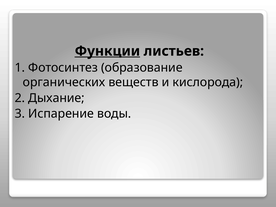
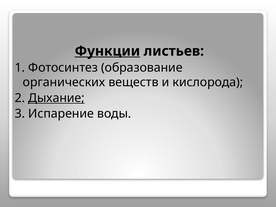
Дыхание underline: none -> present
